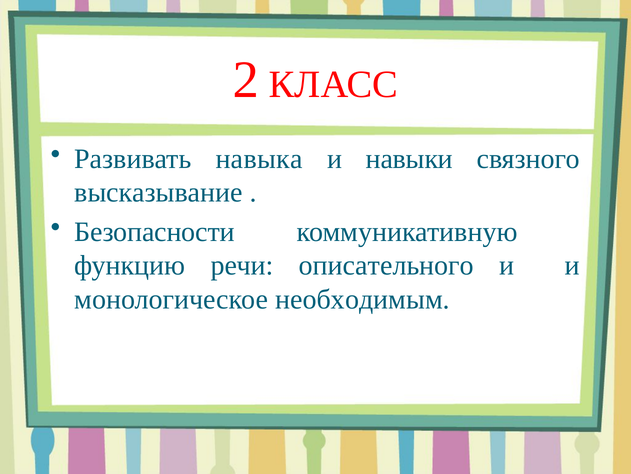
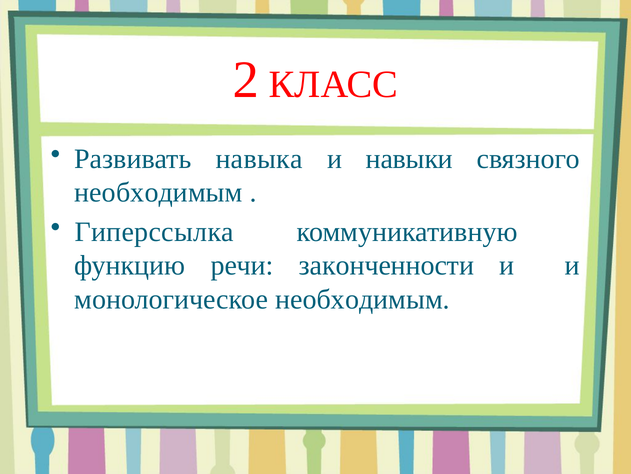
высказывание at (158, 192): высказывание -> необходимым
Безопасности: Безопасности -> Гиперссылка
описательного: описательного -> законченности
